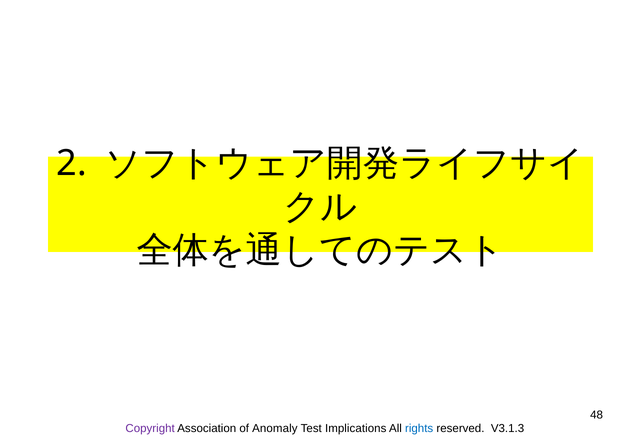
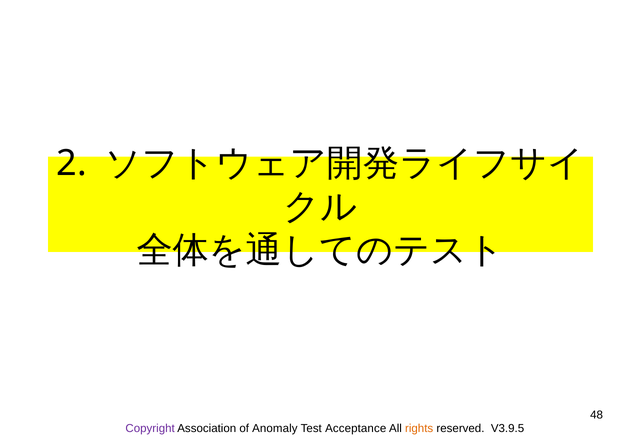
Implications: Implications -> Acceptance
rights colour: blue -> orange
V3.1.3: V3.1.3 -> V3.9.5
